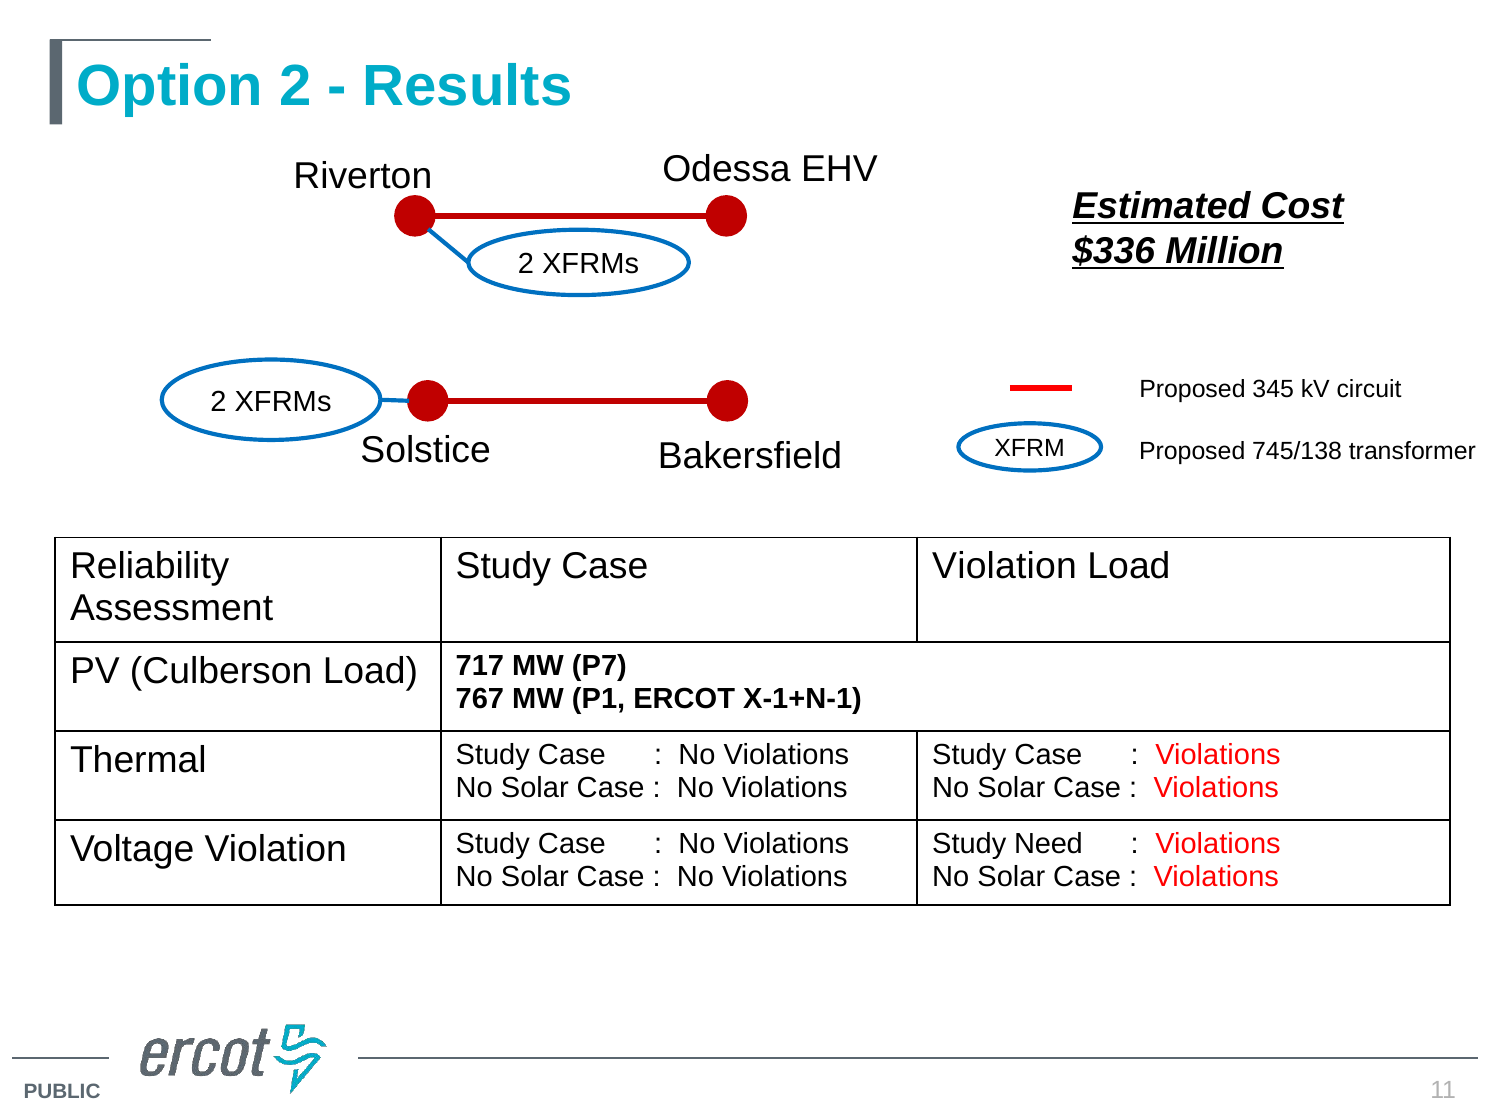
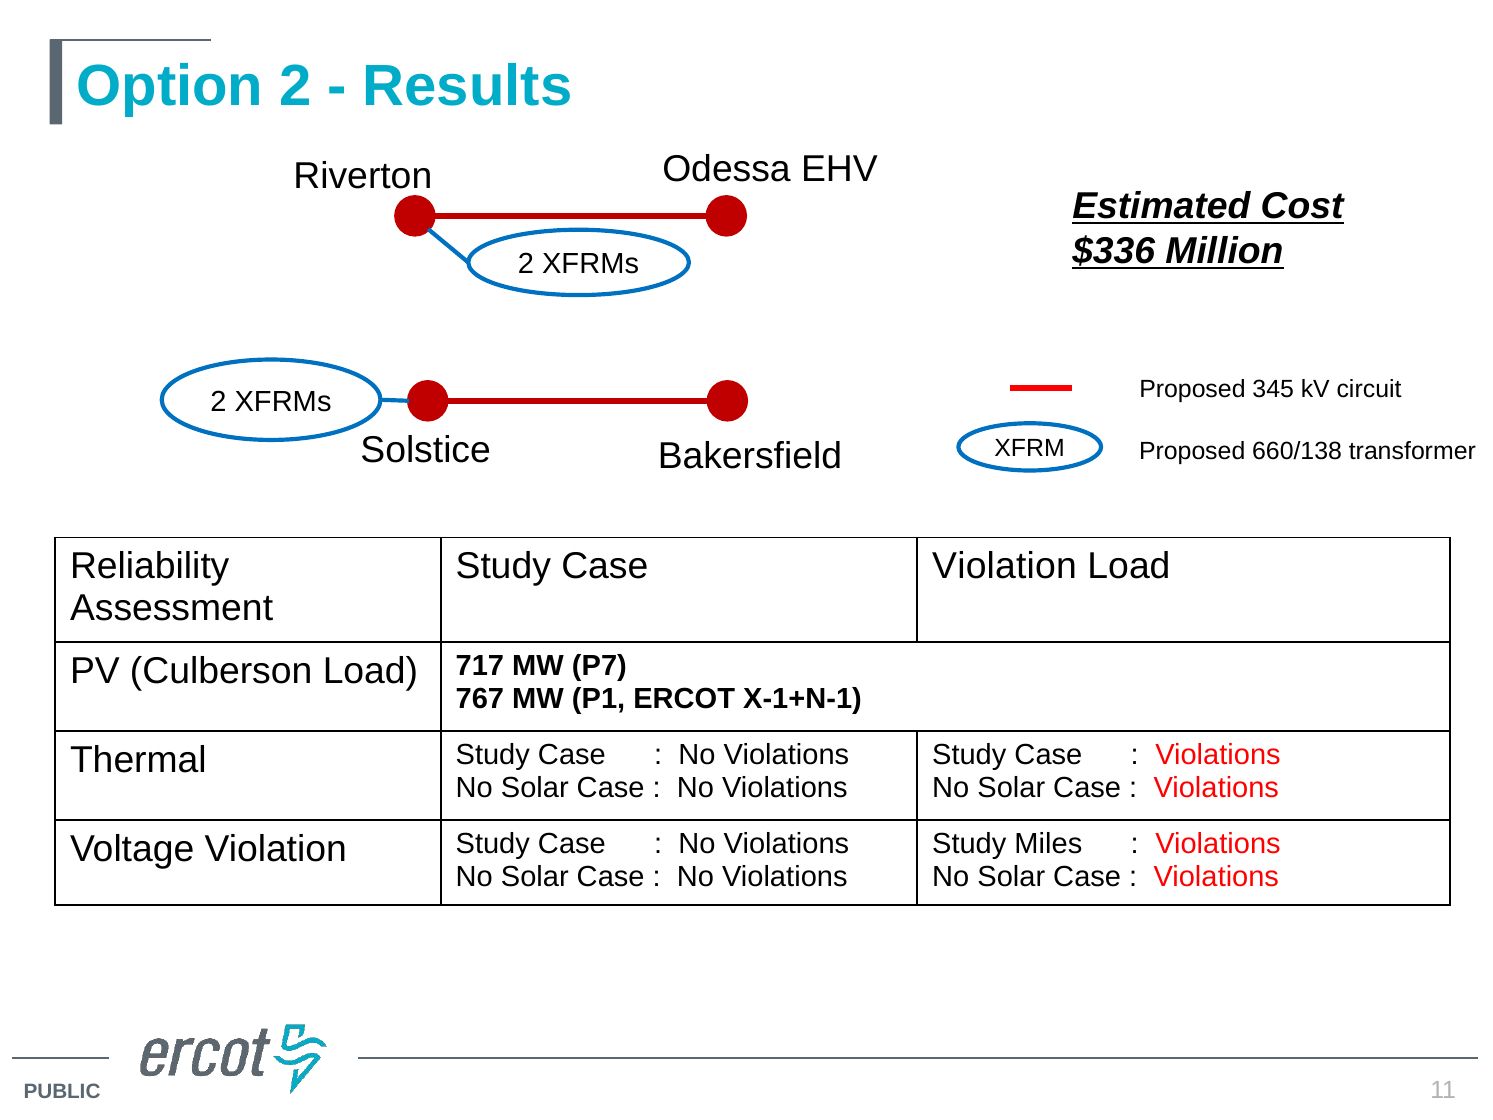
745/138: 745/138 -> 660/138
Need: Need -> Miles
